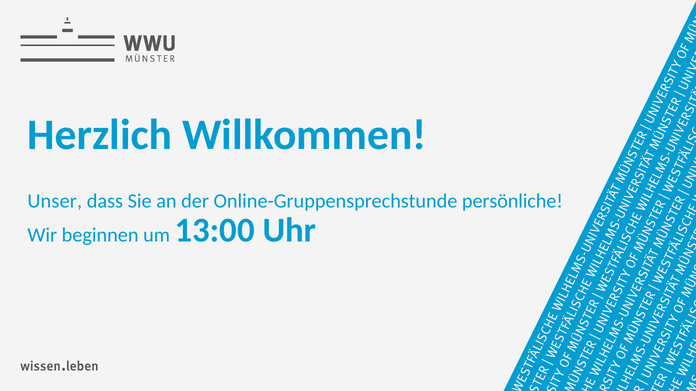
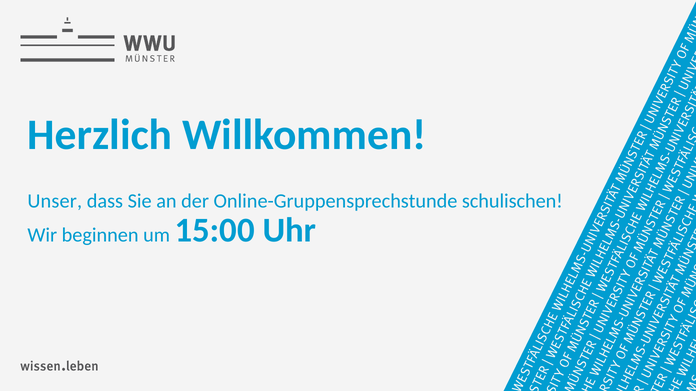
persönliche: persönliche -> schulischen
13:00: 13:00 -> 15:00
